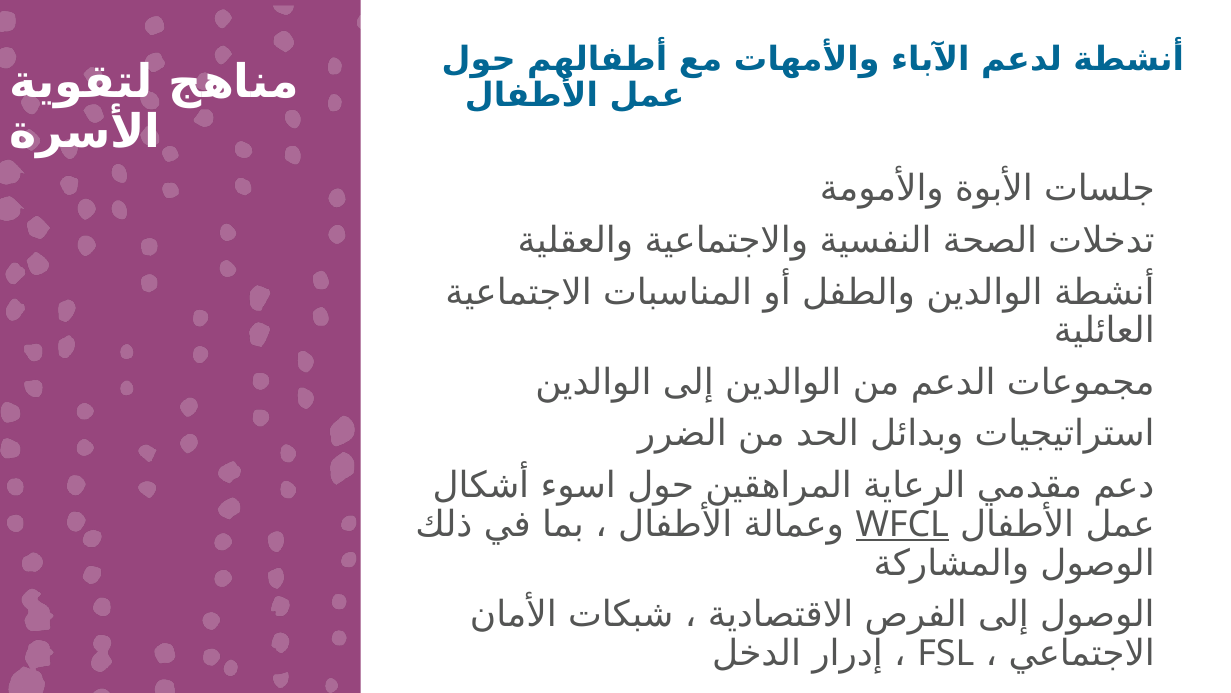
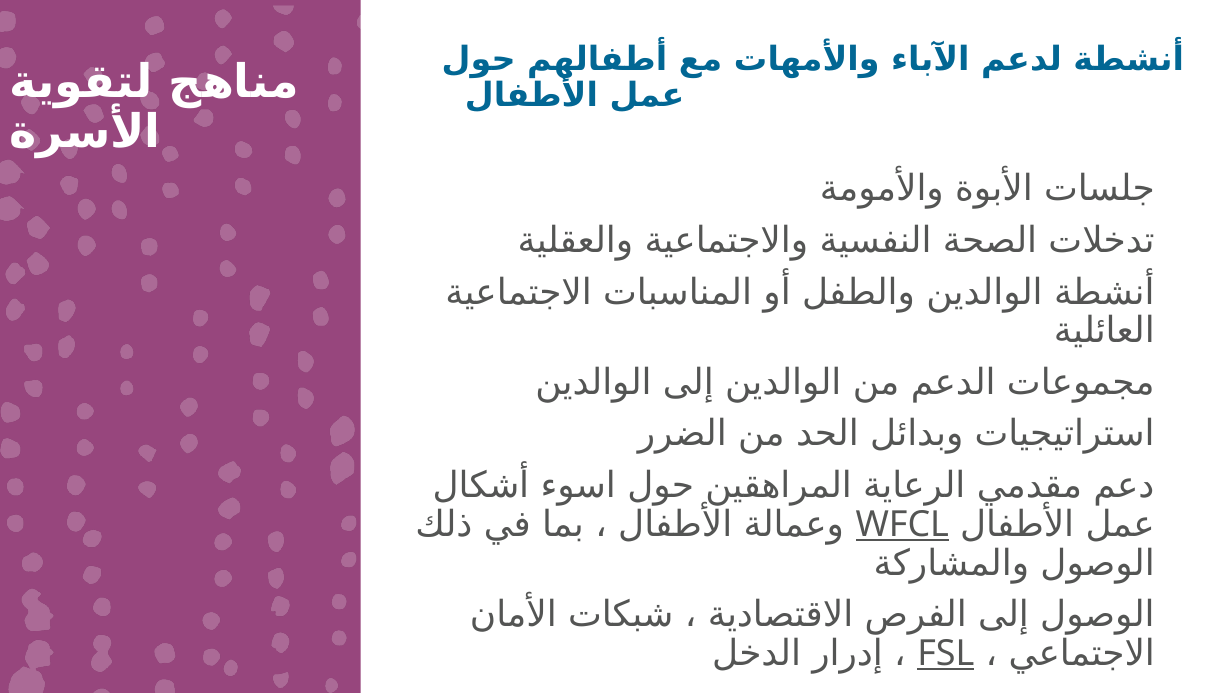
FSL underline: none -> present
